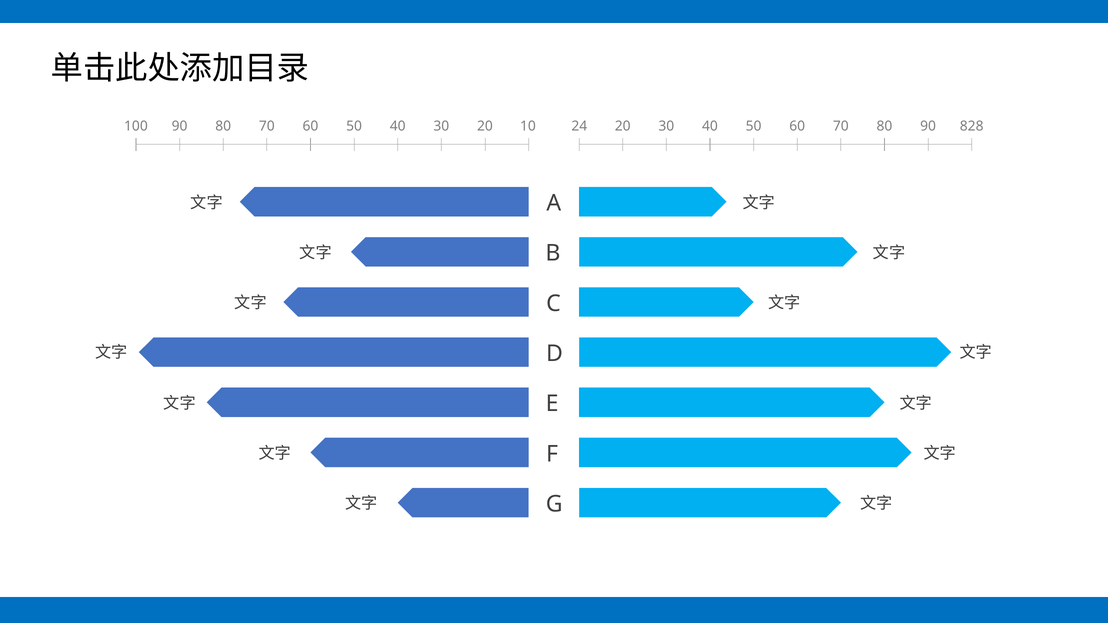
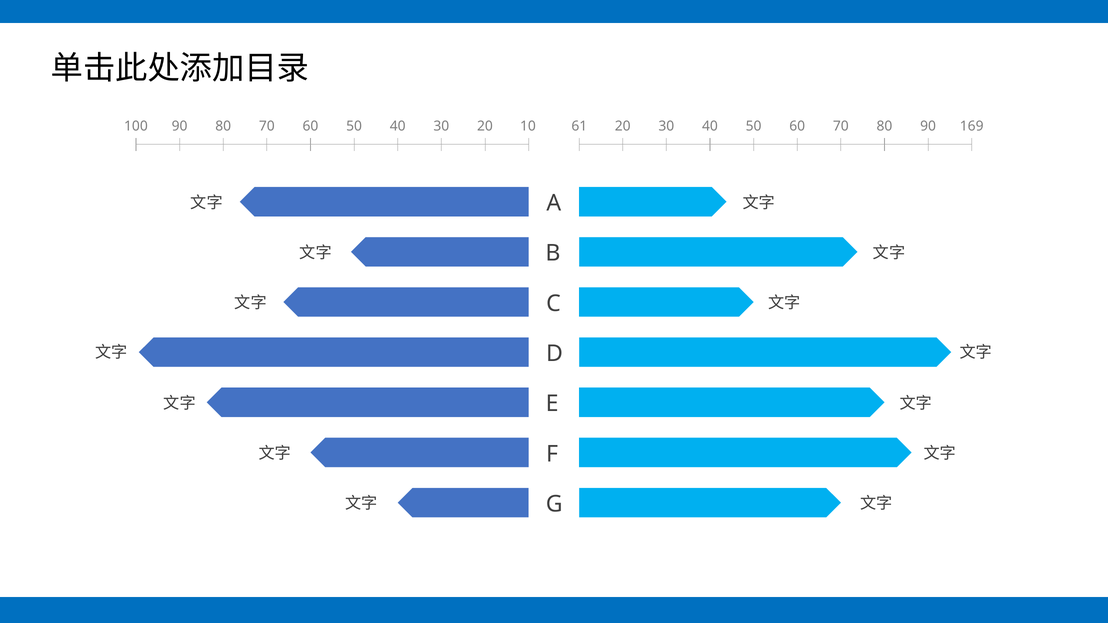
24: 24 -> 61
828: 828 -> 169
